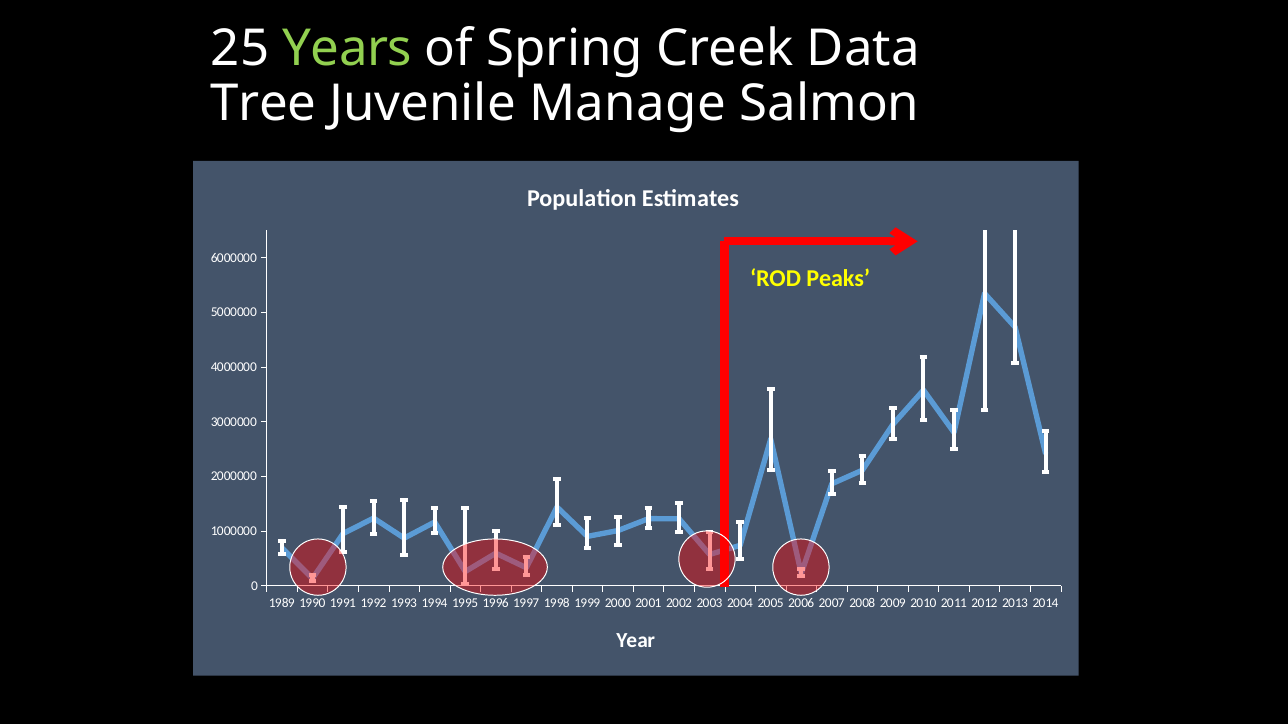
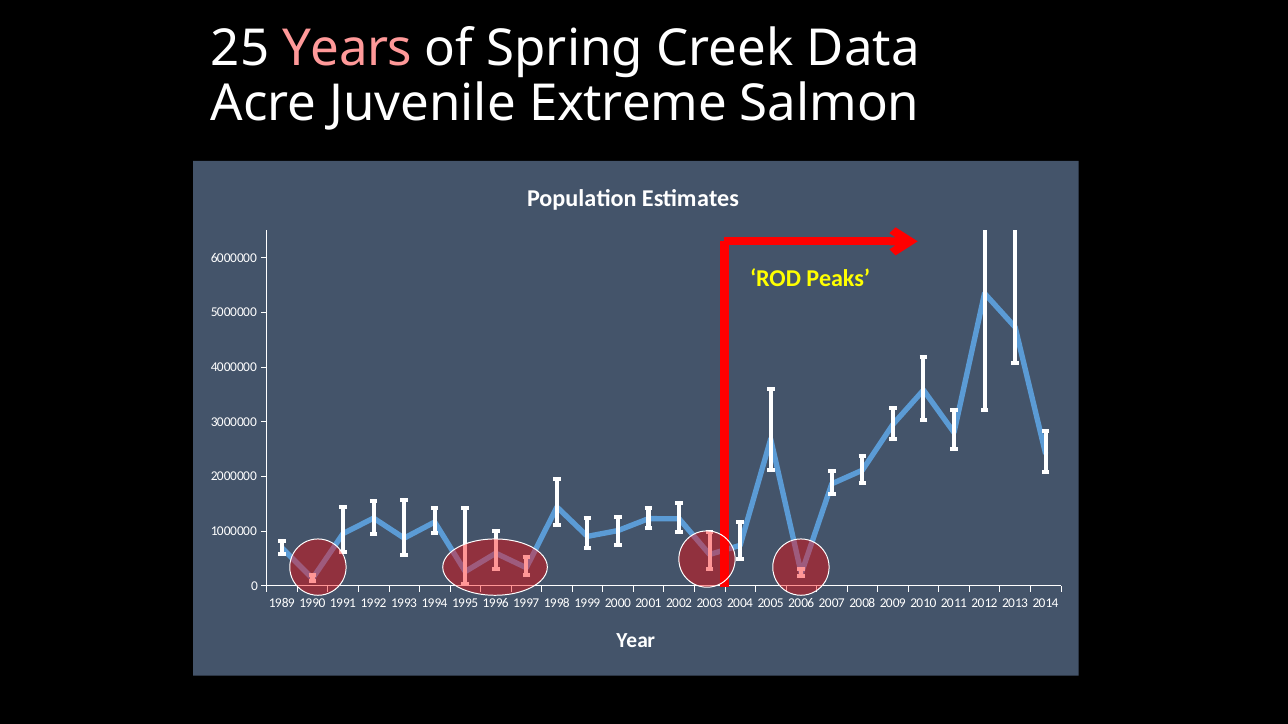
Years colour: light green -> pink
Tree: Tree -> Acre
Manage: Manage -> Extreme
